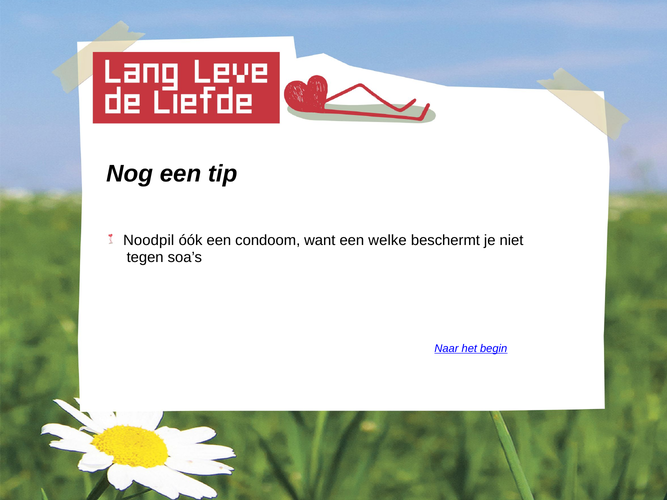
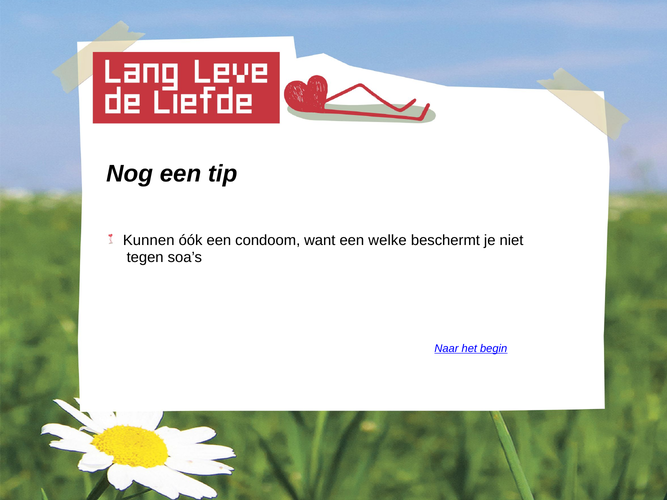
Noodpil: Noodpil -> Kunnen
